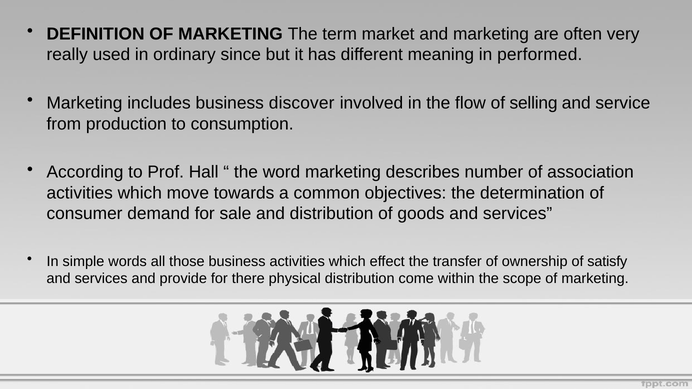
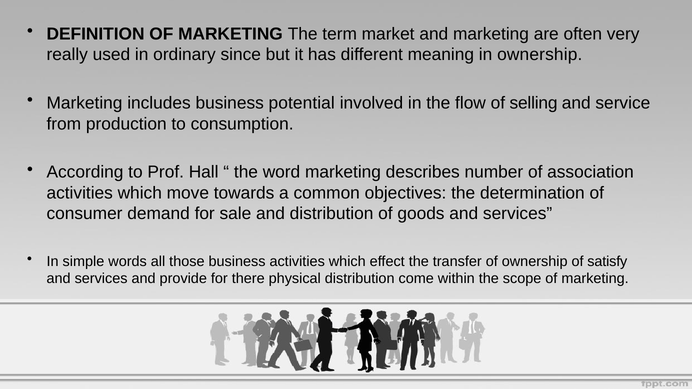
in performed: performed -> ownership
discover: discover -> potential
